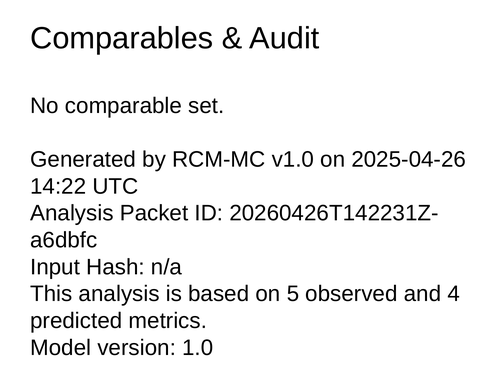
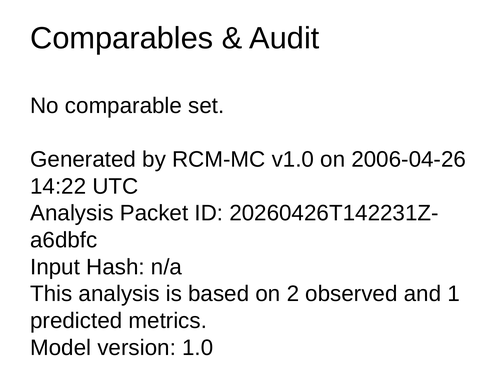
2025-04-26: 2025-04-26 -> 2006-04-26
5: 5 -> 2
4: 4 -> 1
